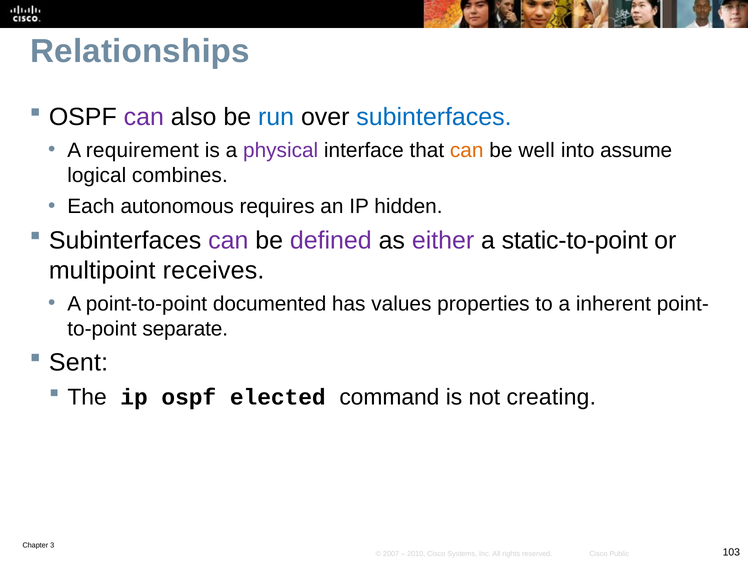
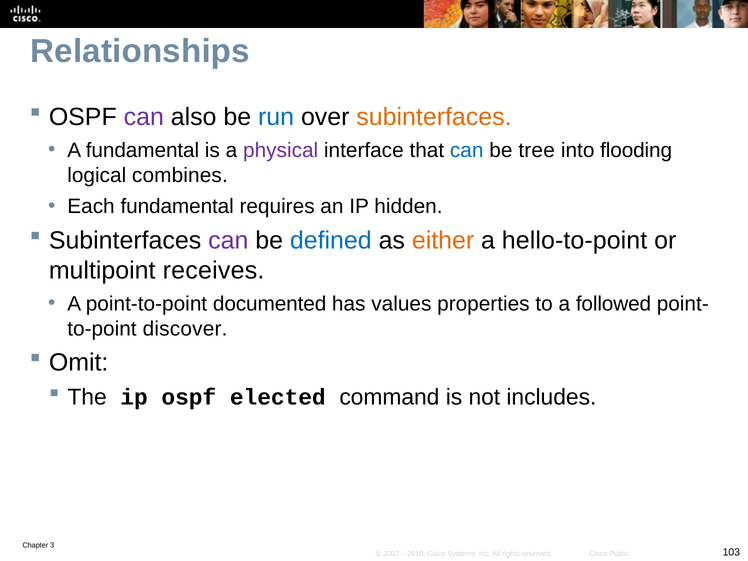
subinterfaces at (434, 117) colour: blue -> orange
A requirement: requirement -> fundamental
can at (467, 150) colour: orange -> blue
well: well -> tree
assume: assume -> flooding
Each autonomous: autonomous -> fundamental
defined colour: purple -> blue
either colour: purple -> orange
static-to-point: static-to-point -> hello-to-point
inherent: inherent -> followed
separate: separate -> discover
Sent: Sent -> Omit
creating: creating -> includes
